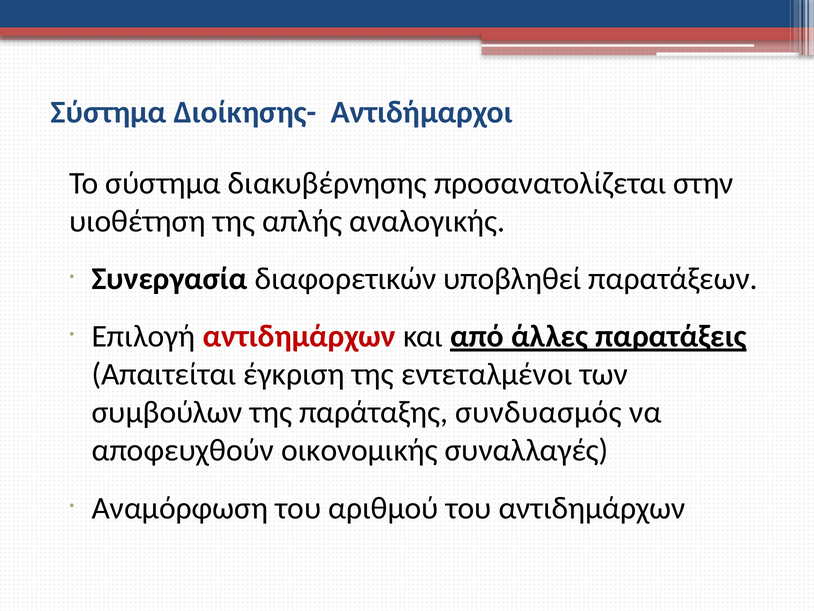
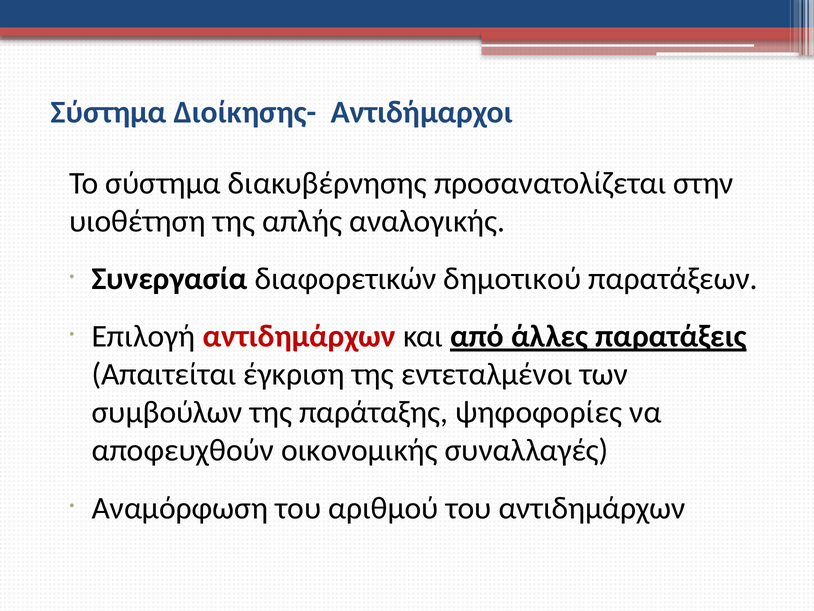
υποβληθεί: υποβληθεί -> δημοτικού
συνδυασμός: συνδυασμός -> ψηφοφορίες
